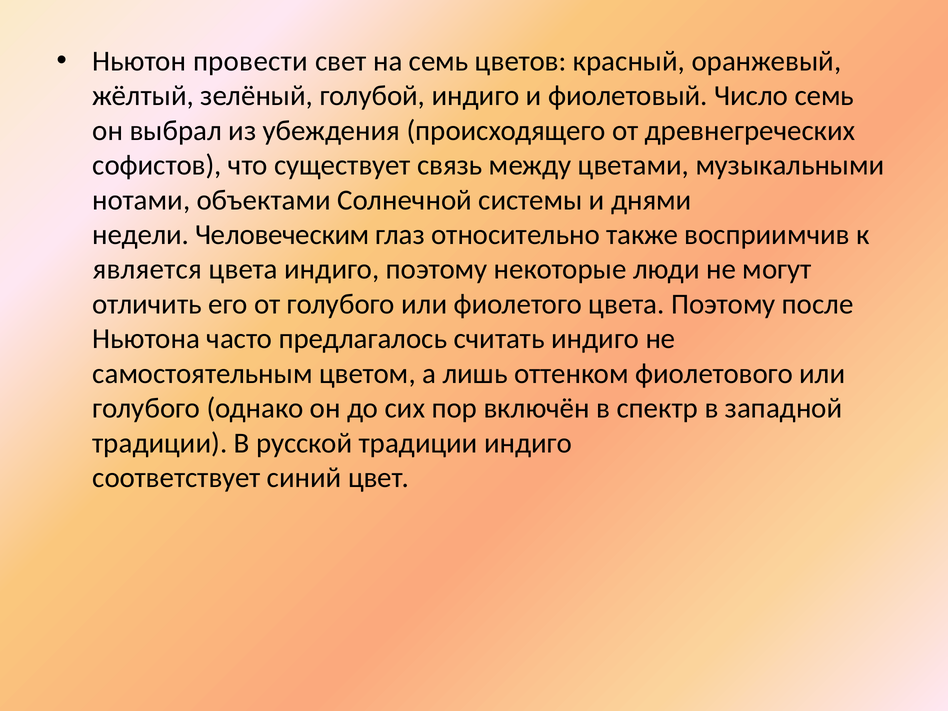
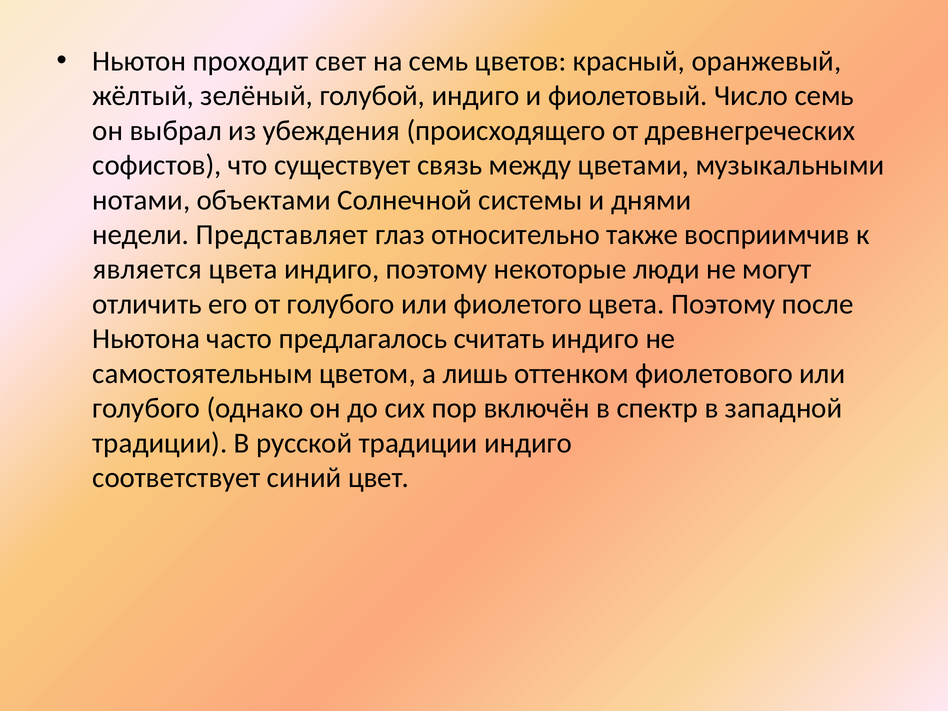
провести: провести -> проходит
Человеческим: Человеческим -> Представляет
